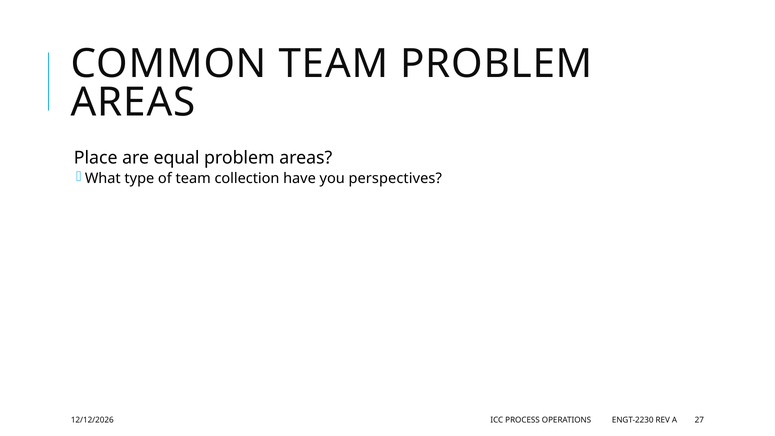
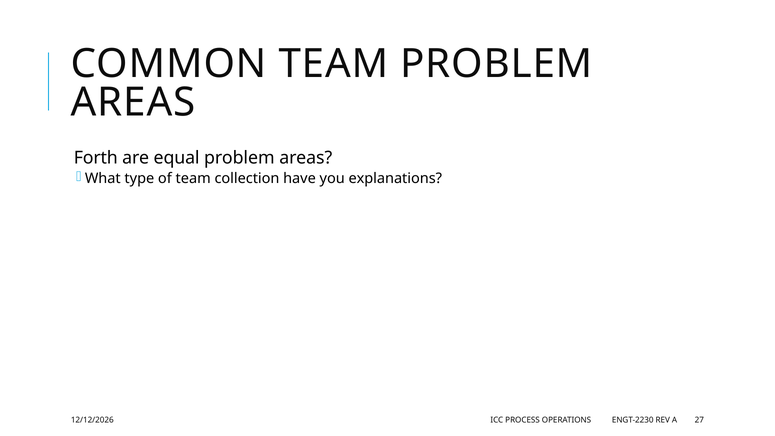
Place: Place -> Forth
perspectives: perspectives -> explanations
